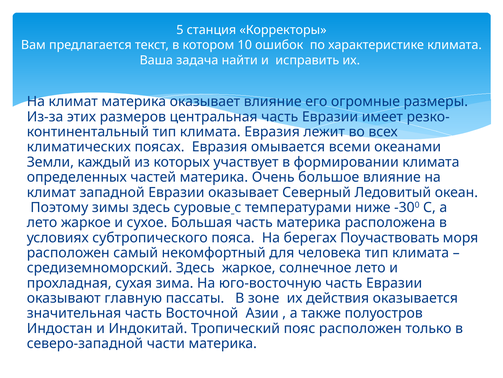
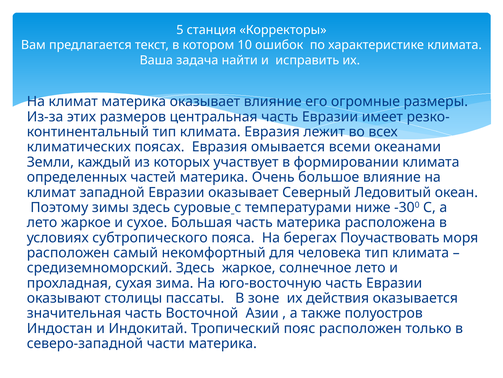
главную: главную -> столицы
